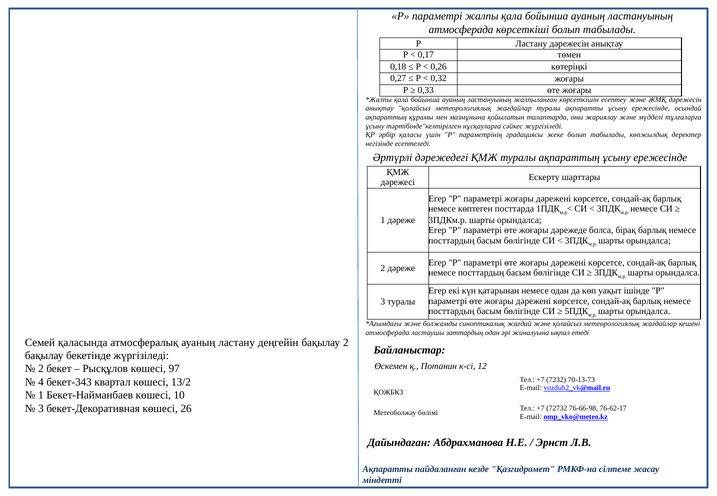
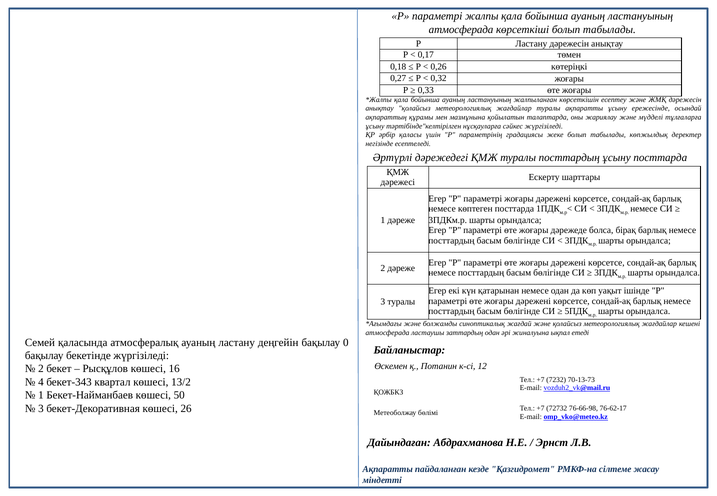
туралы ақпараттың: ақпараттың -> посттардың
ережесінде at (660, 158): ережесінде -> посттарда
бақылау 2: 2 -> 0
97: 97 -> 16
10: 10 -> 50
